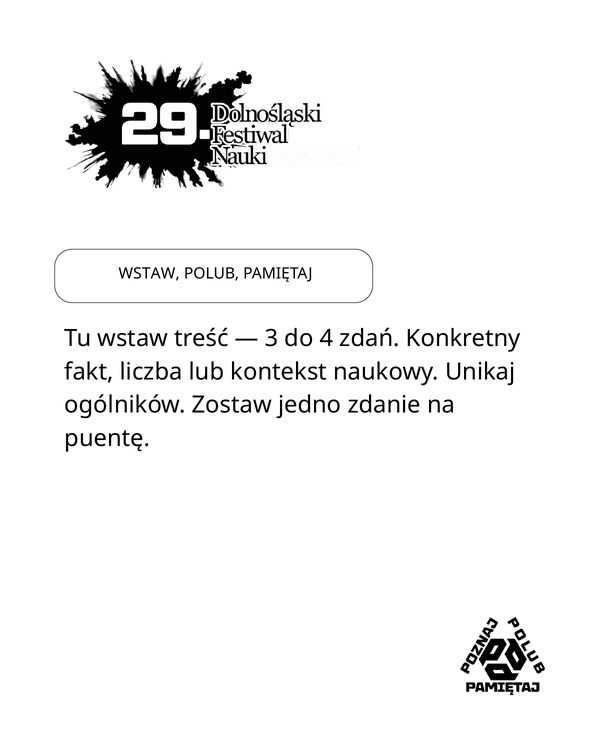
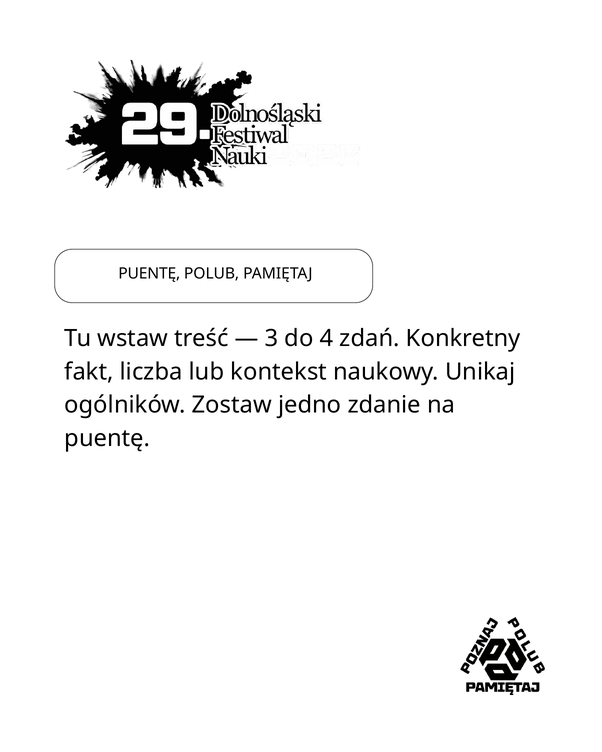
WSTAW at (149, 274): WSTAW -> PUENTĘ
